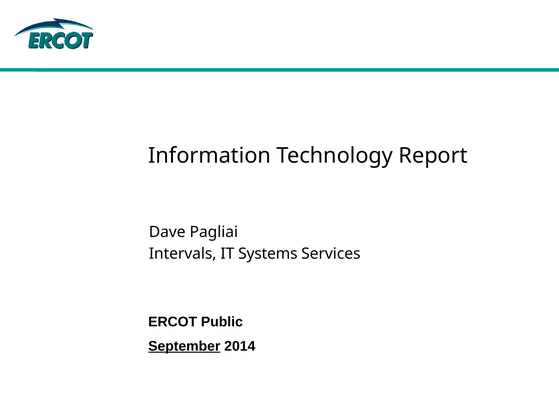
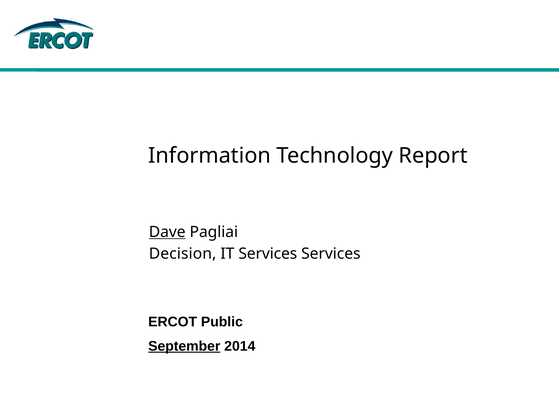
Dave underline: none -> present
Intervals: Intervals -> Decision
IT Systems: Systems -> Services
